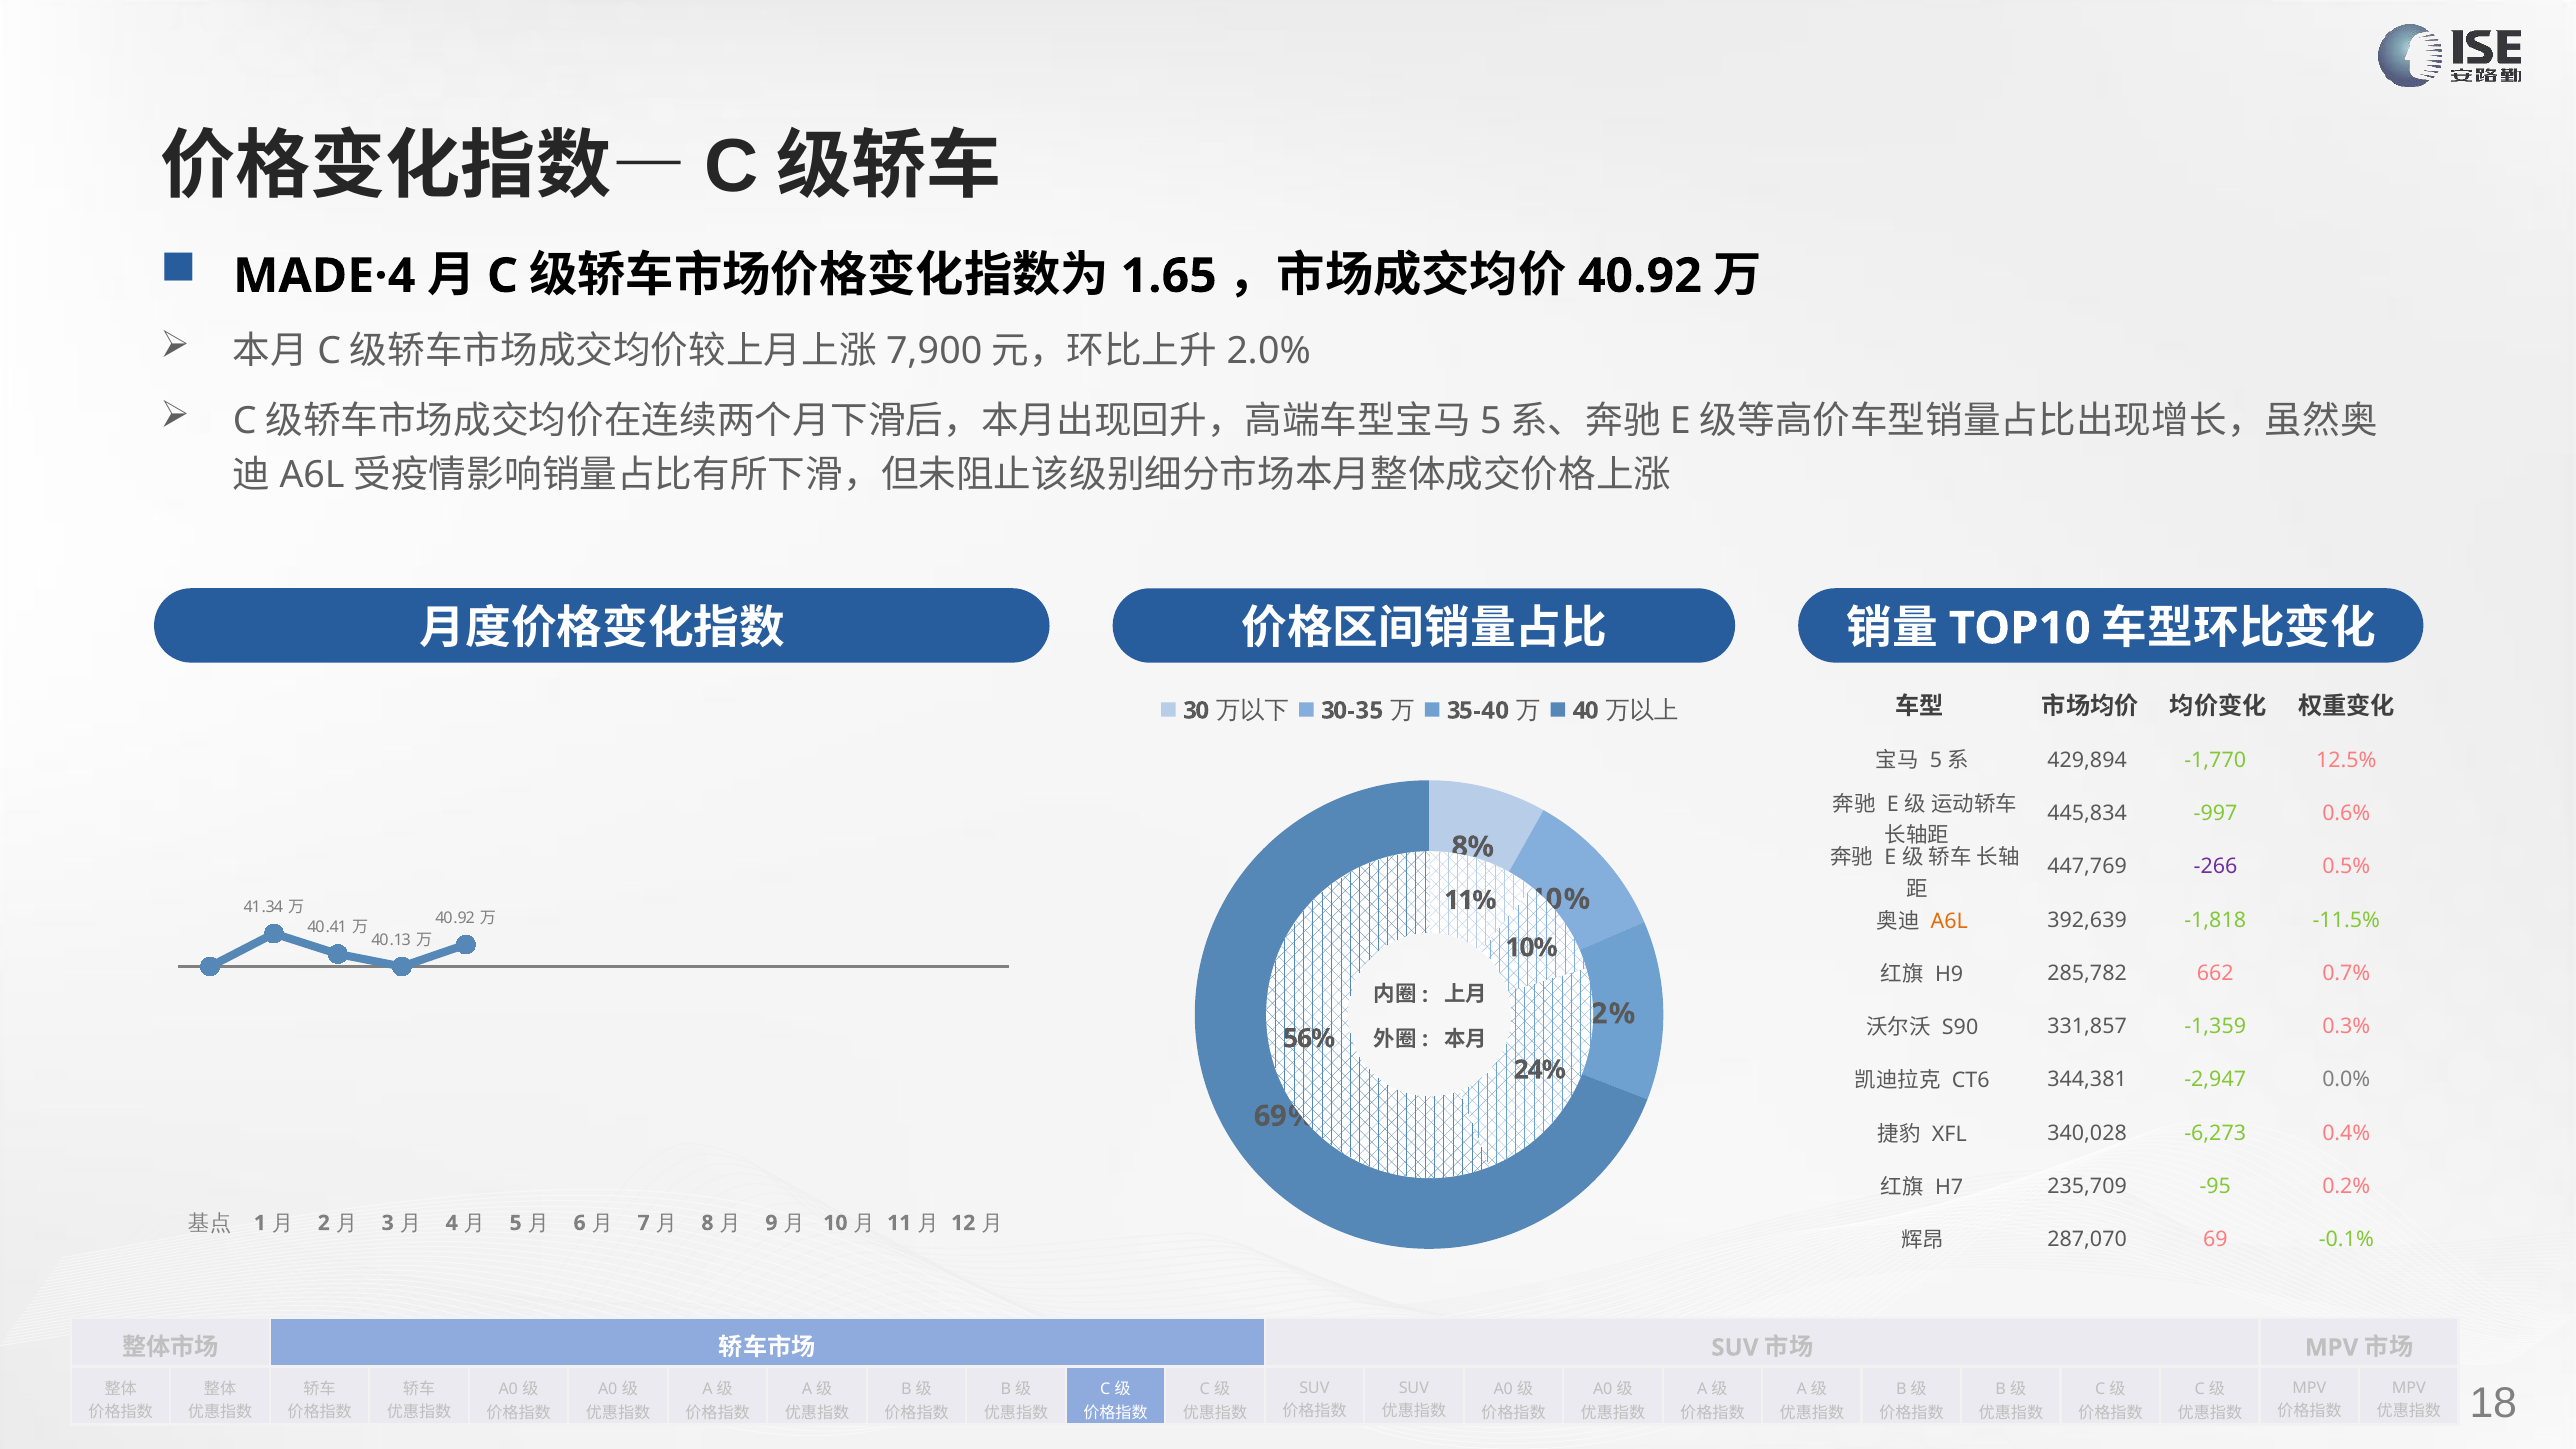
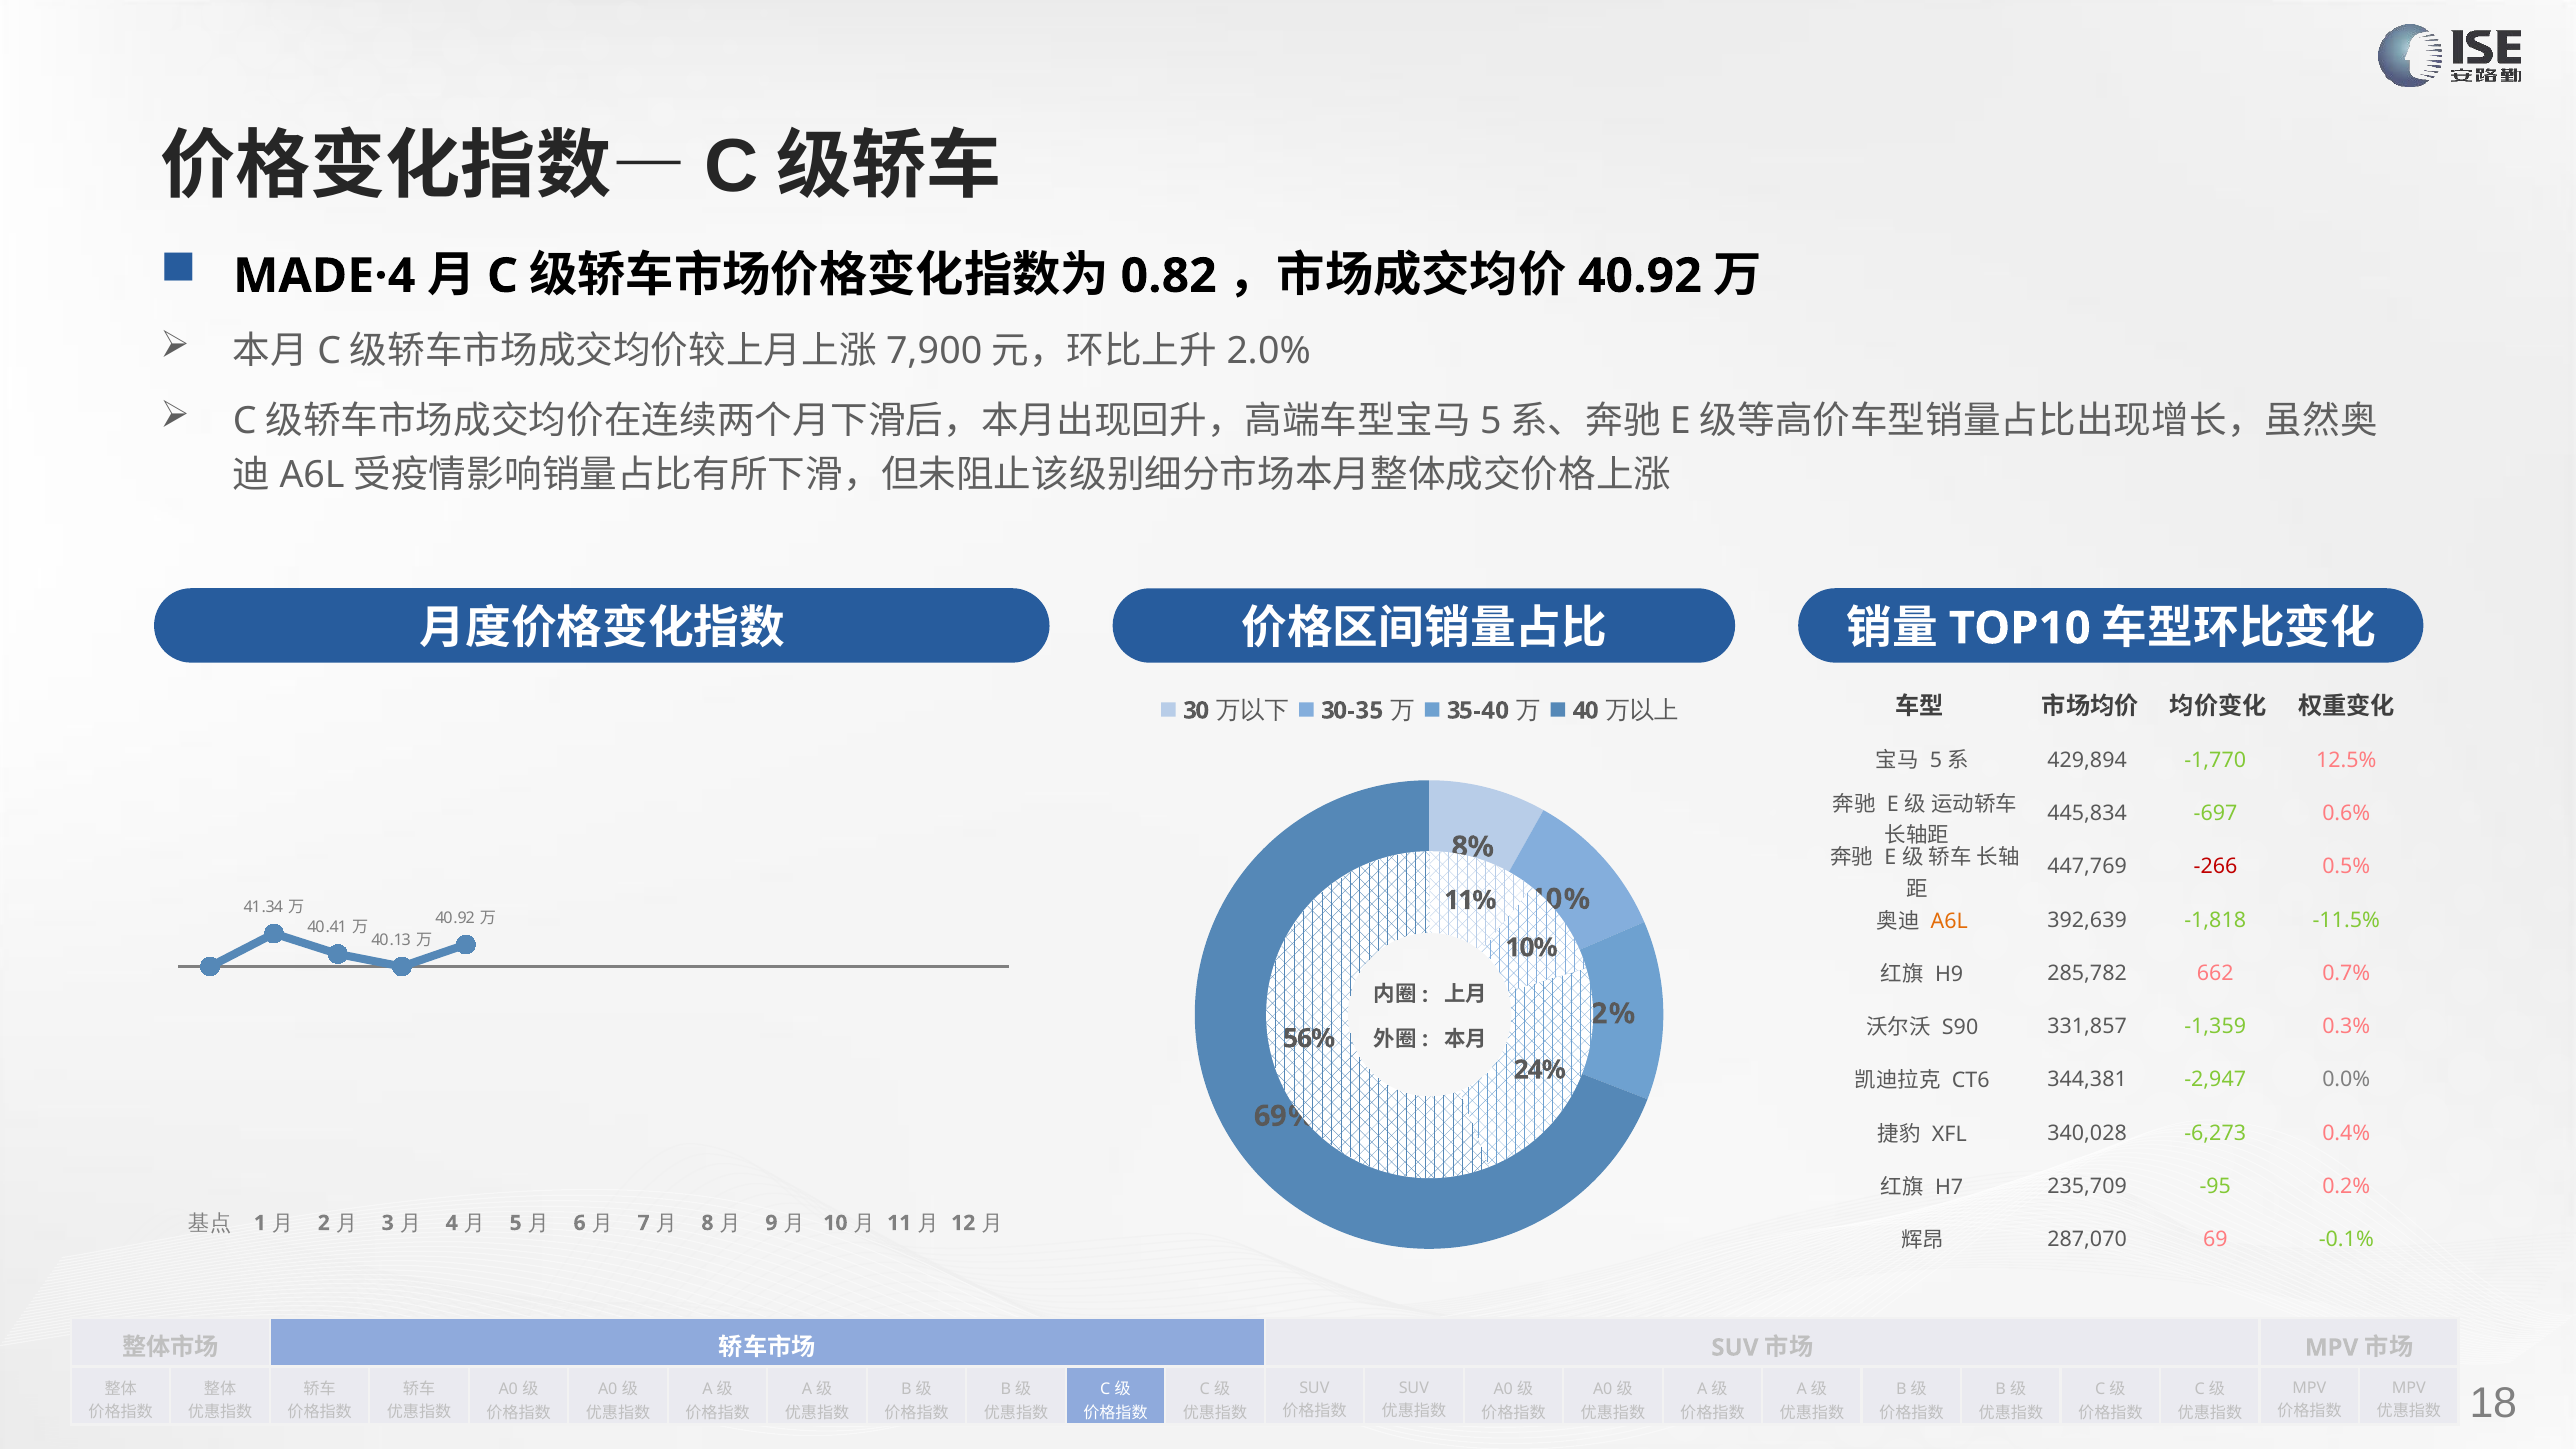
1.65: 1.65 -> 0.82
-997: -997 -> -697
-266 colour: purple -> red
